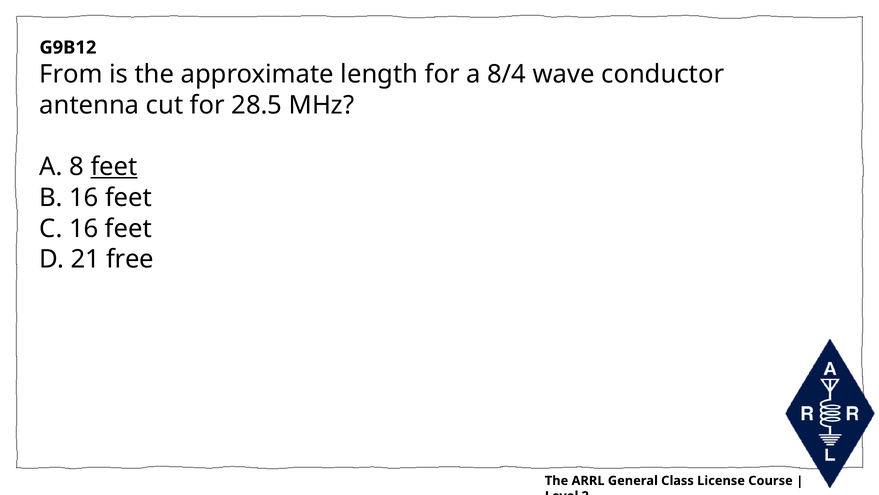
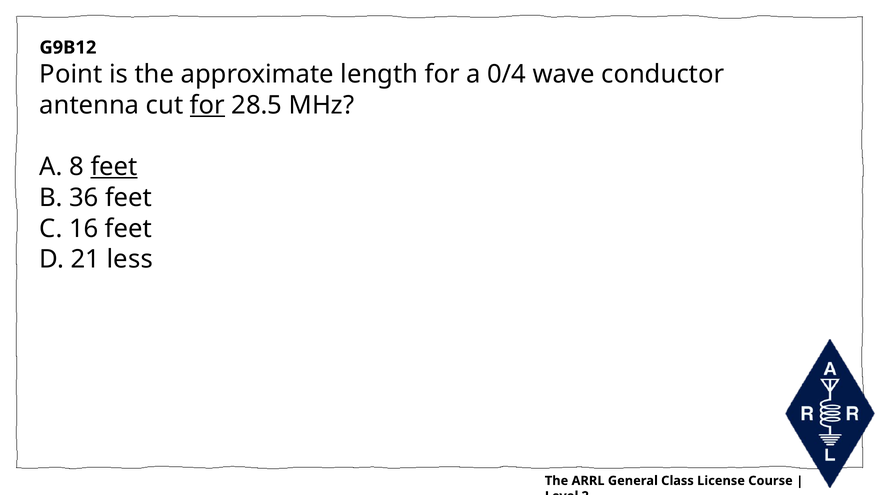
From: From -> Point
8/4: 8/4 -> 0/4
for at (207, 105) underline: none -> present
B 16: 16 -> 36
free: free -> less
